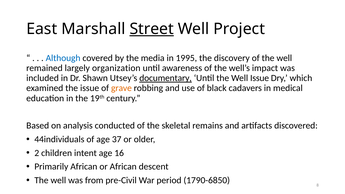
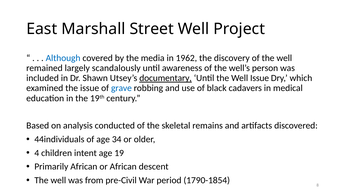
Street underline: present -> none
1995: 1995 -> 1962
organization: organization -> scandalously
impact: impact -> person
grave colour: orange -> blue
37: 37 -> 34
2: 2 -> 4
16: 16 -> 19
1790-6850: 1790-6850 -> 1790-1854
